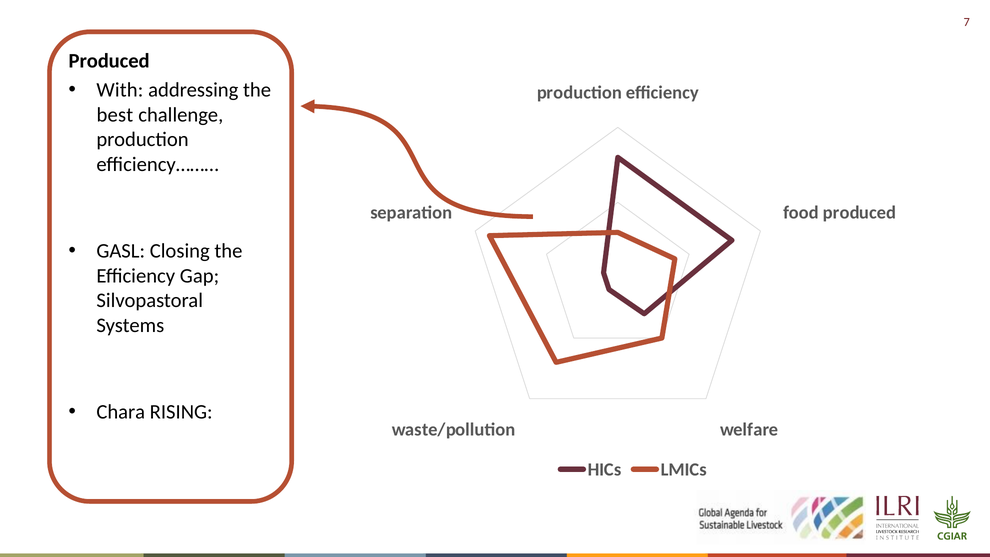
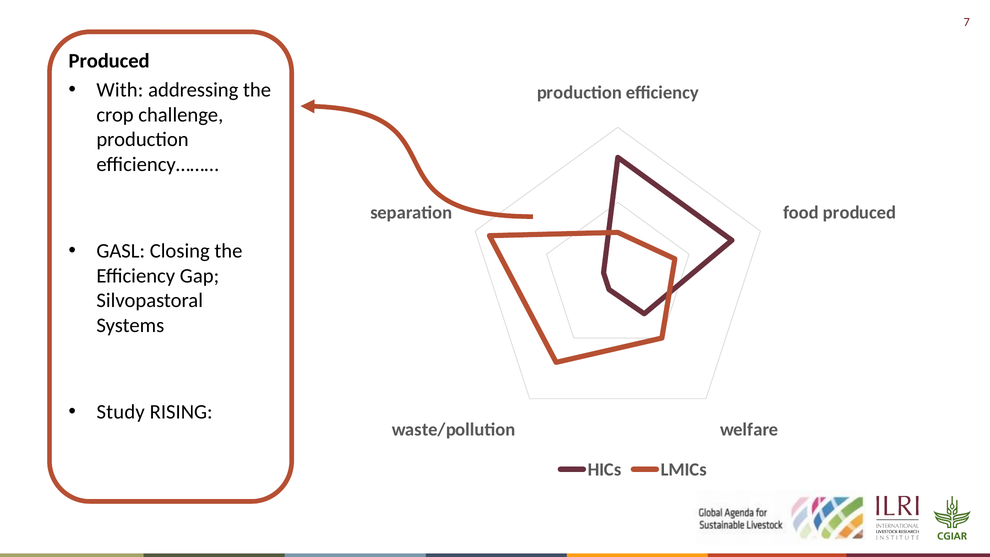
best: best -> crop
Chara: Chara -> Study
